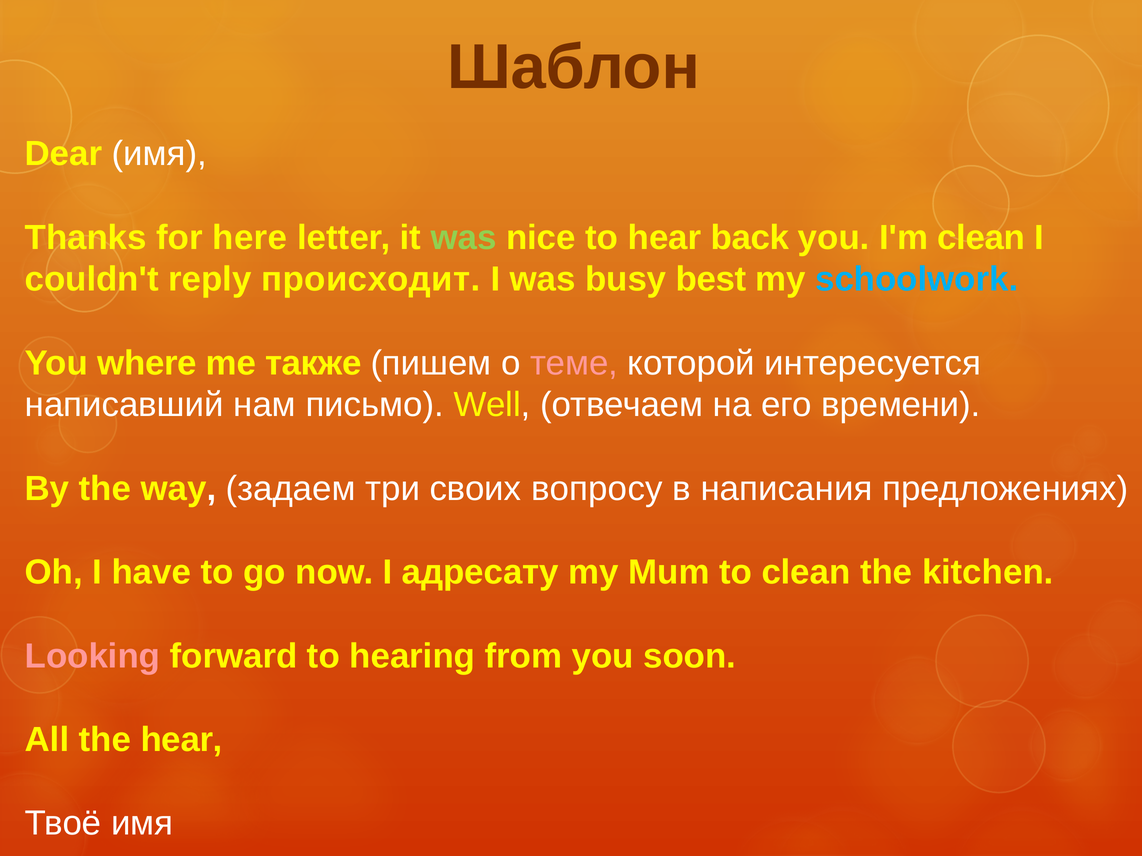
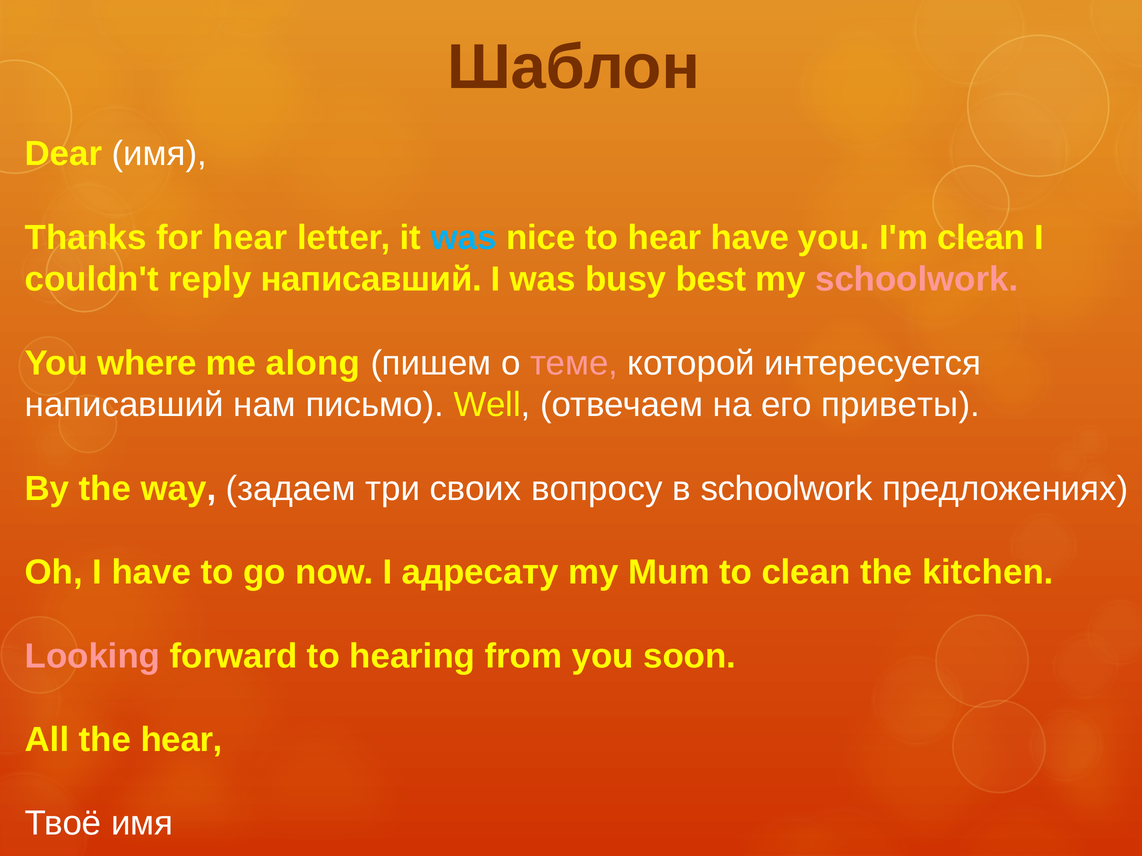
for here: here -> hear
was at (464, 238) colour: light green -> light blue
hear back: back -> have
reply происходит: происходит -> написавший
schoolwork at (917, 280) colour: light blue -> pink
также: также -> along
времени: времени -> приветы
в написания: написания -> schoolwork
